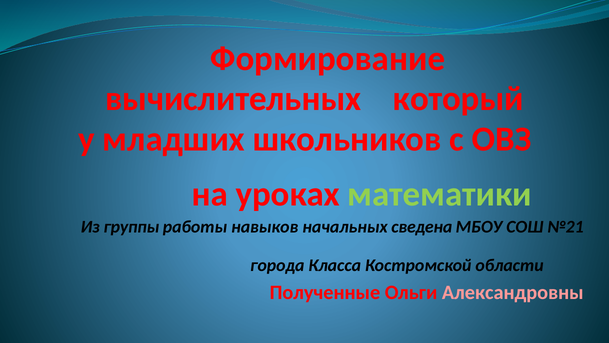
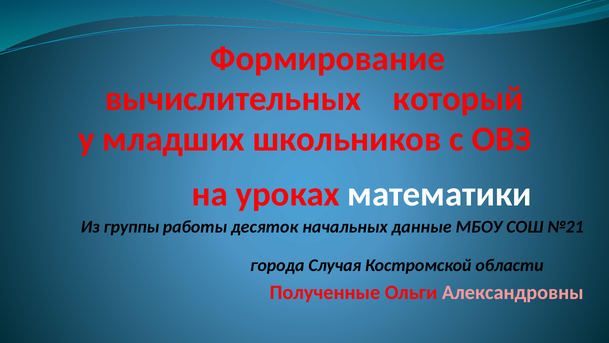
математики colour: light green -> white
навыков: навыков -> десяток
сведена: сведена -> данные
Класса: Класса -> Случая
